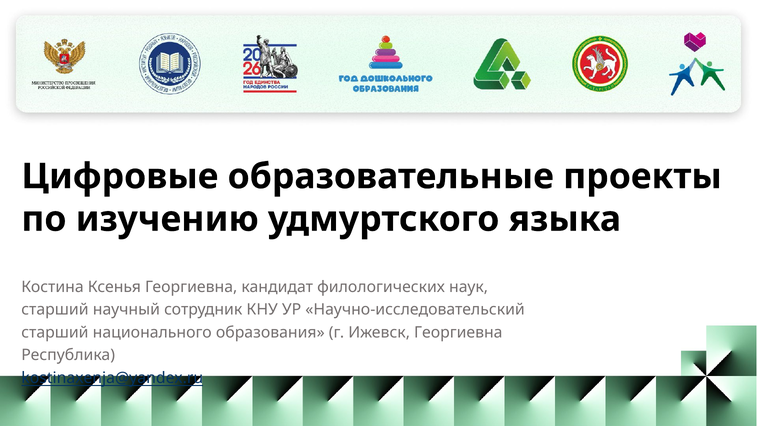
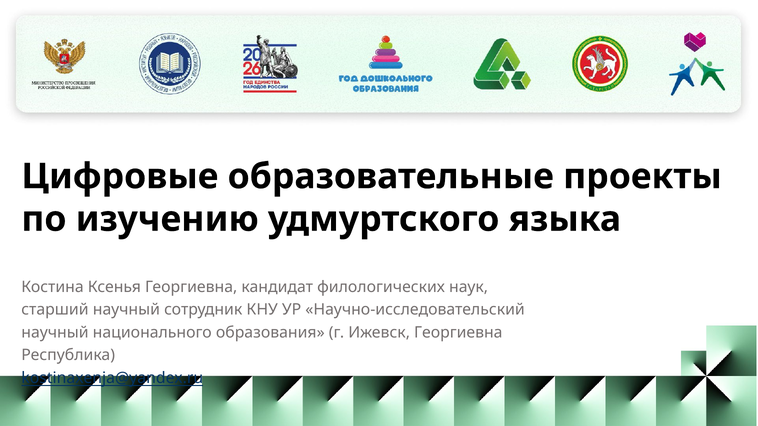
старший at (55, 333): старший -> научный
